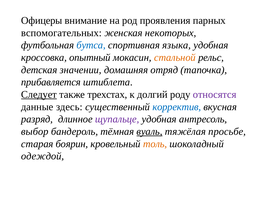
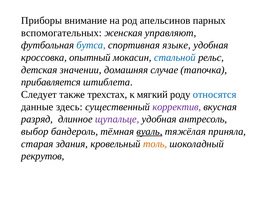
Офицеры: Офицеры -> Приборы
проявления: проявления -> апельсинов
некоторых: некоторых -> управляют
языка: языка -> языке
стальной colour: orange -> blue
отряд: отряд -> случае
Следует underline: present -> none
долгий: долгий -> мягкий
относятся colour: purple -> blue
корректив colour: blue -> purple
просьбе: просьбе -> приняла
боярин: боярин -> здания
одеждой: одеждой -> рекрутов
